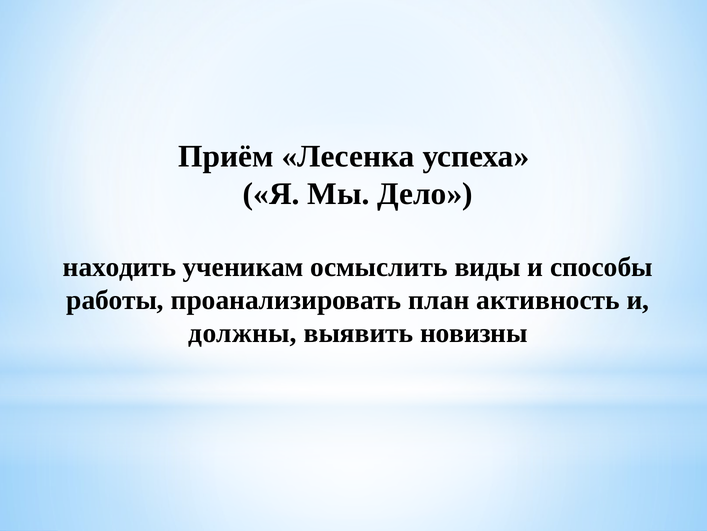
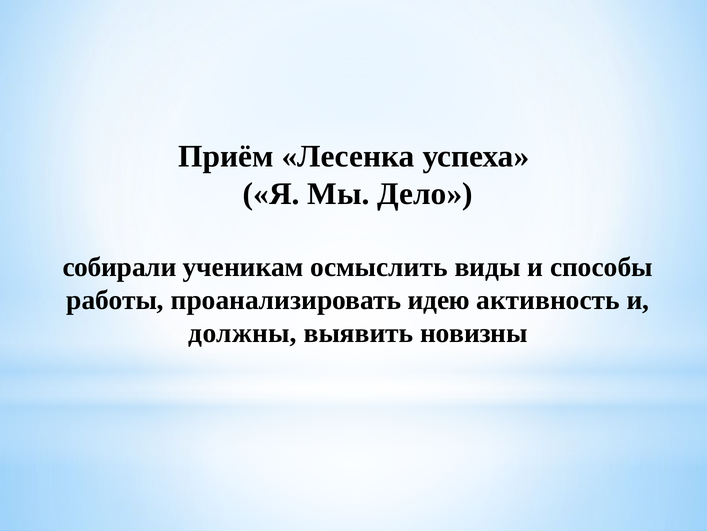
находить: находить -> собирали
план: план -> идею
